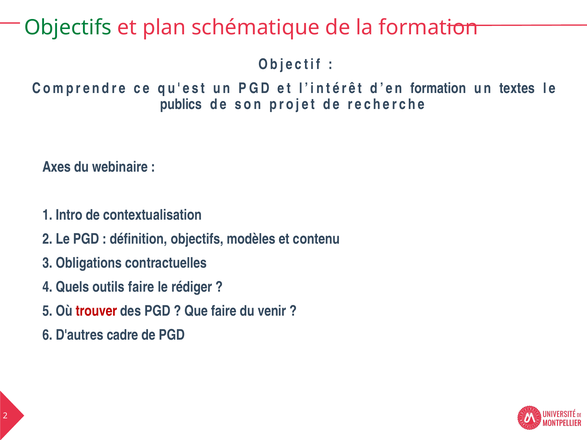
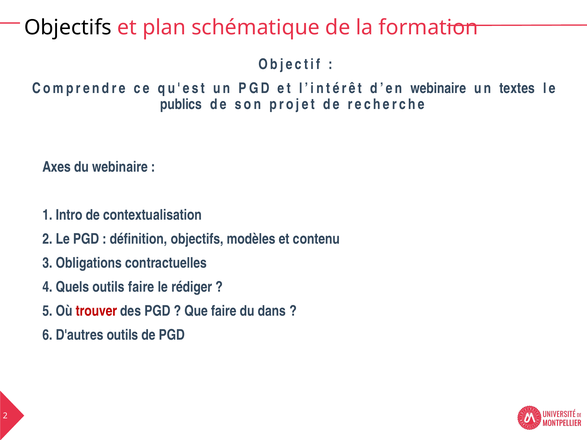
Objectifs at (68, 27) colour: green -> black
d’en formation: formation -> webinaire
venir: venir -> dans
D'autres cadre: cadre -> outils
